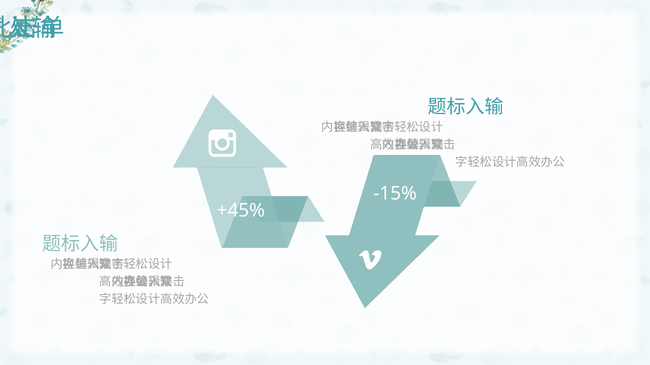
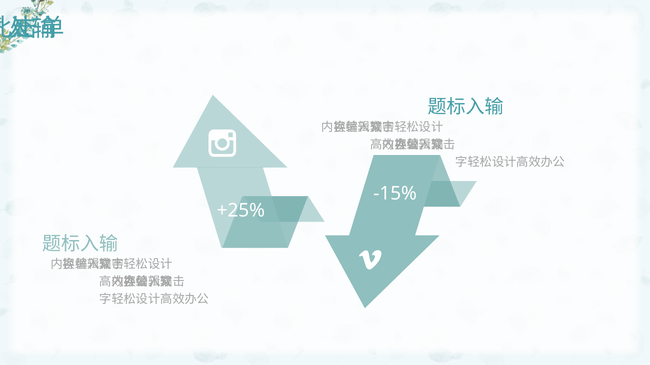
+45%: +45% -> +25%
